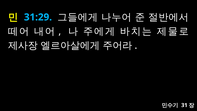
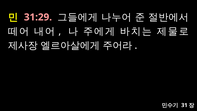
31:29 colour: light blue -> pink
